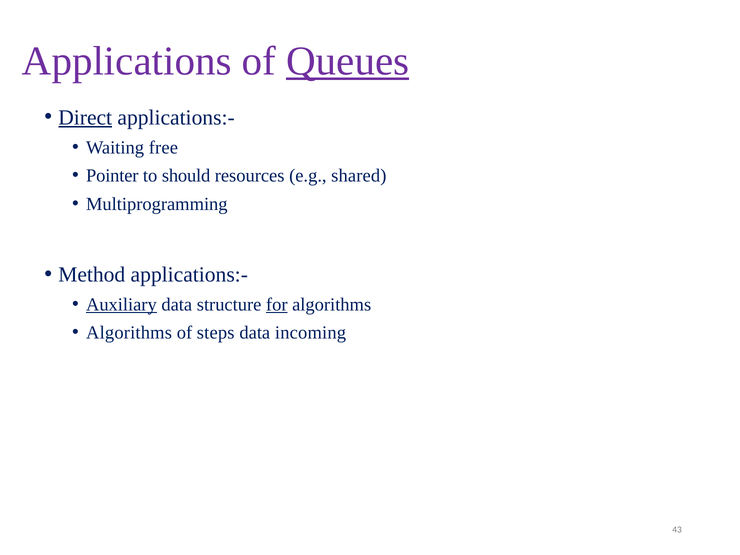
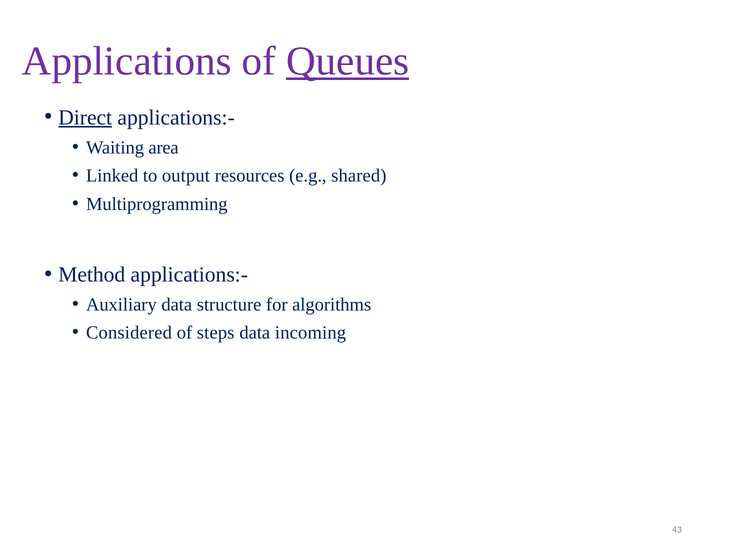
free: free -> area
Pointer: Pointer -> Linked
should: should -> output
Auxiliary underline: present -> none
for underline: present -> none
Algorithms at (129, 333): Algorithms -> Considered
